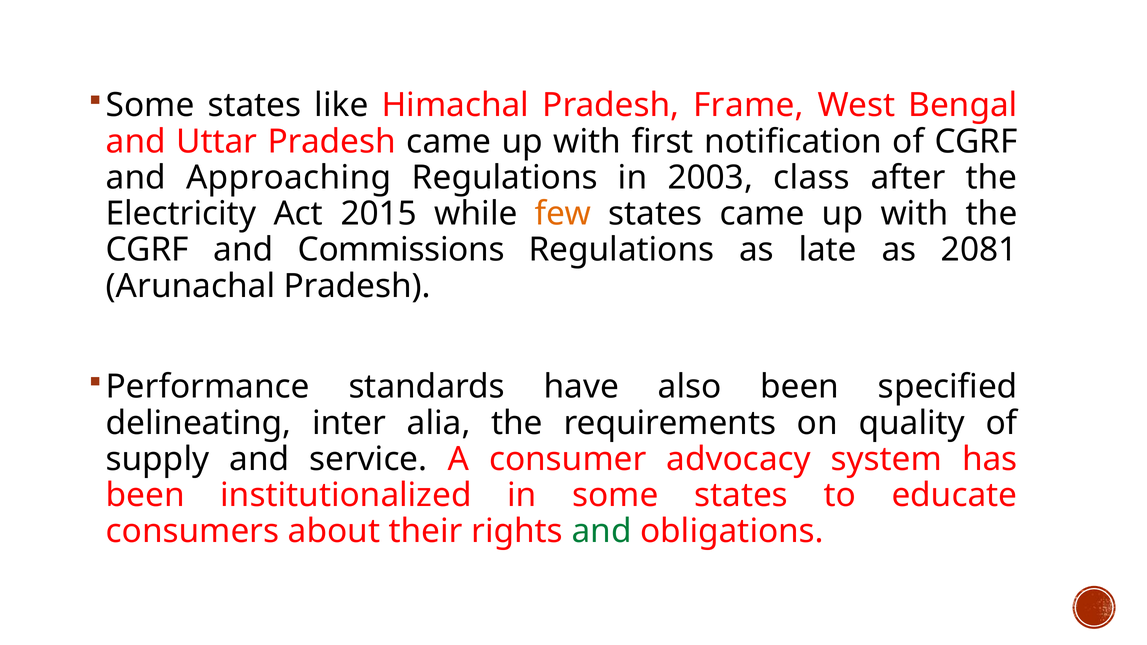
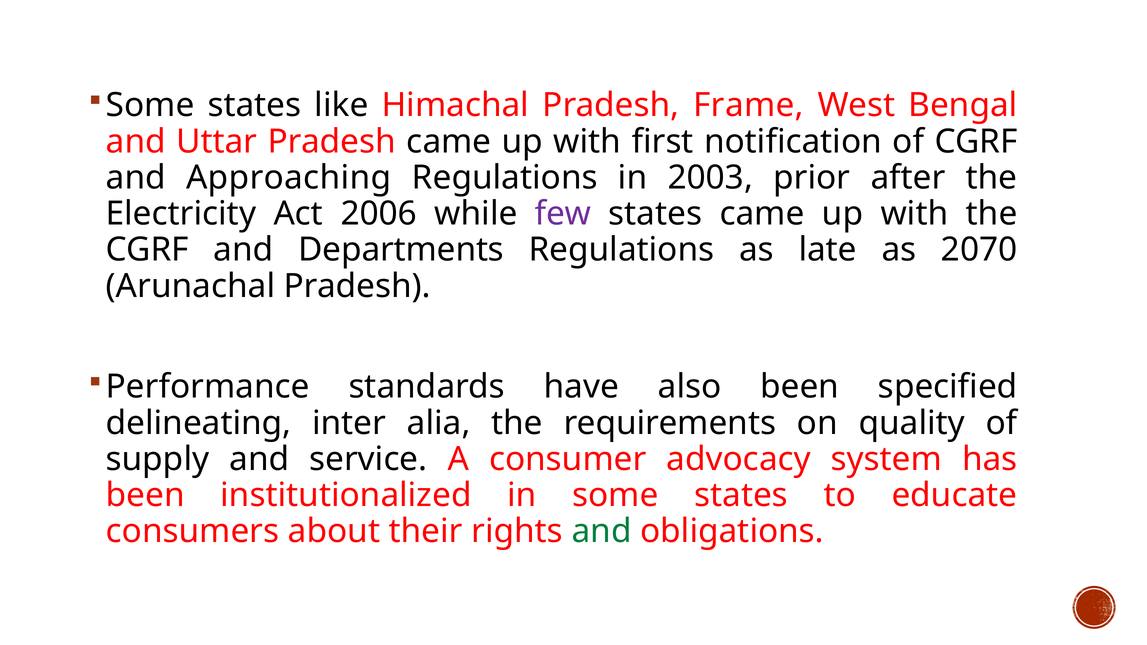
class: class -> prior
2015: 2015 -> 2006
few colour: orange -> purple
Commissions: Commissions -> Departments
2081: 2081 -> 2070
